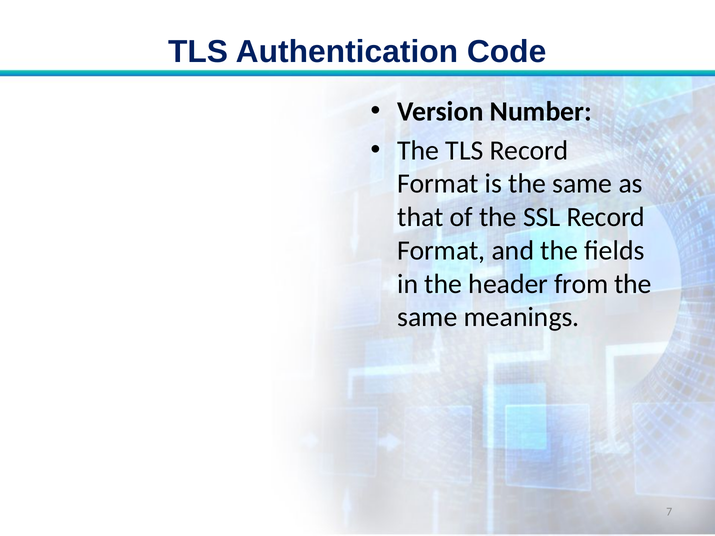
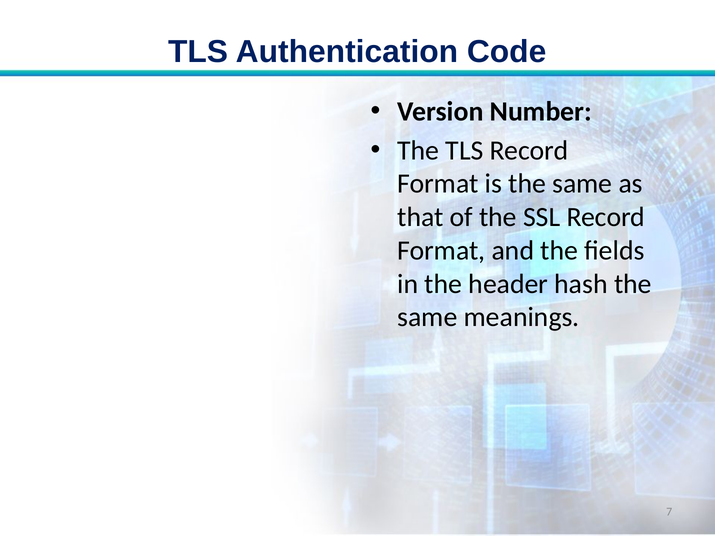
from: from -> hash
